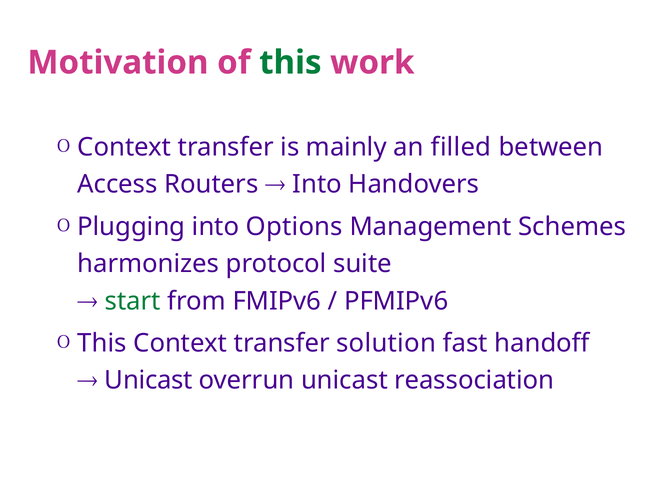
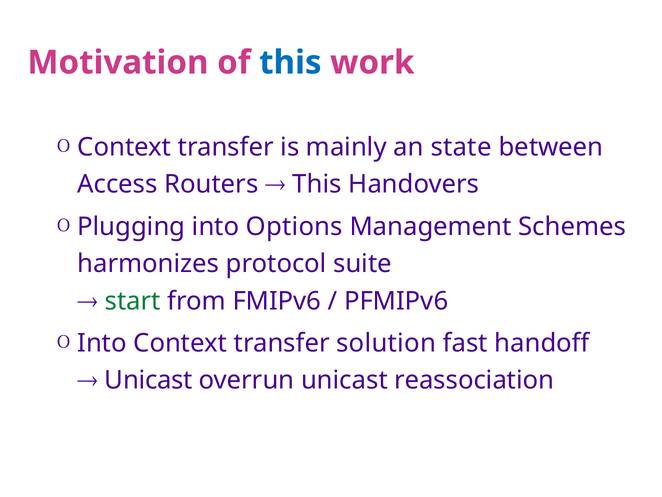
this at (290, 63) colour: green -> blue
filled: filled -> state
Into at (317, 184): Into -> This
This at (102, 343): This -> Into
